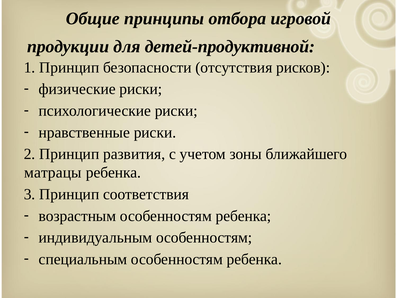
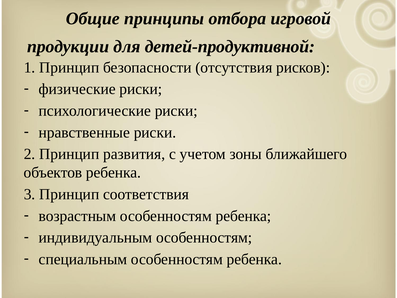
матрацы: матрацы -> объектов
